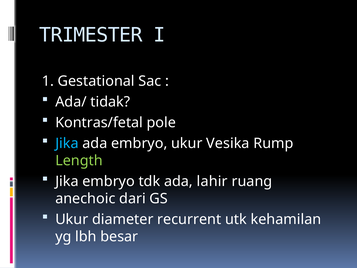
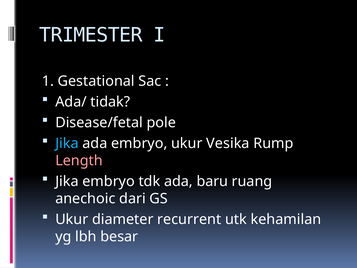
Kontras/fetal: Kontras/fetal -> Disease/fetal
Length colour: light green -> pink
lahir: lahir -> baru
